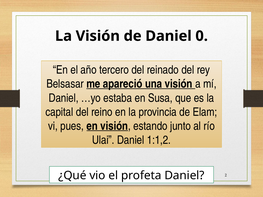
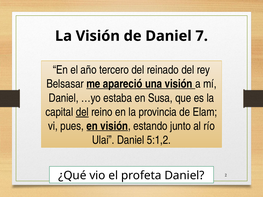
0: 0 -> 7
del at (82, 112) underline: none -> present
1:1,2: 1:1,2 -> 5:1,2
